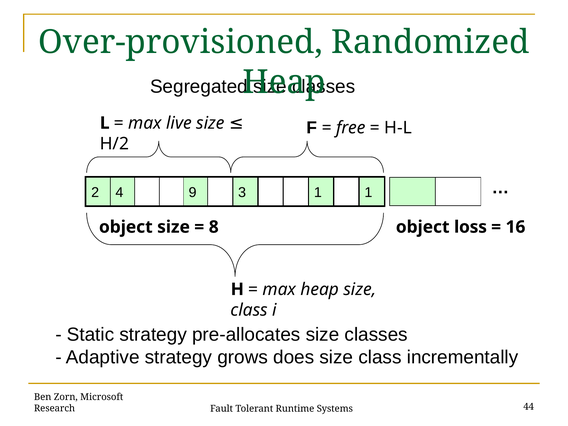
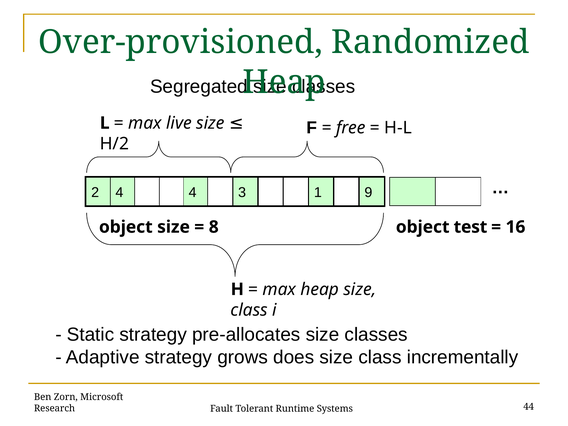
4 9: 9 -> 4
1 1: 1 -> 9
loss: loss -> test
